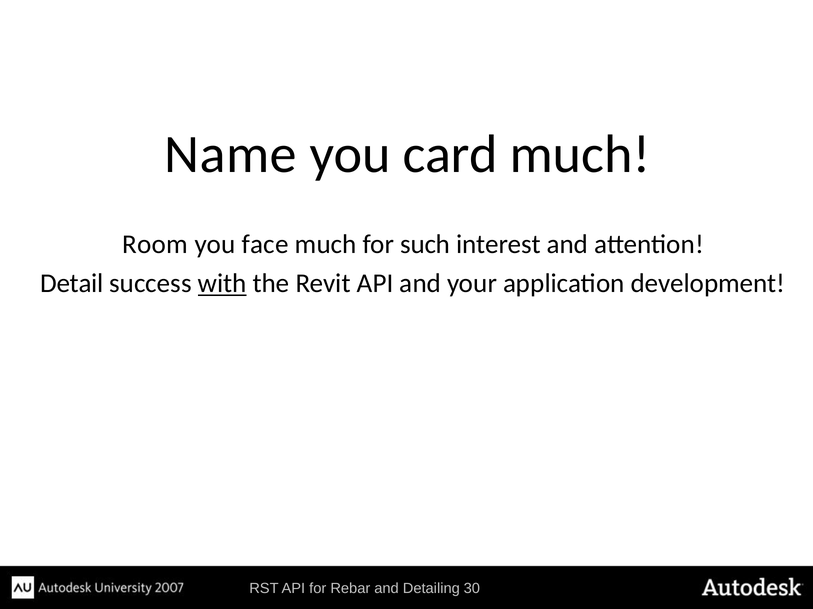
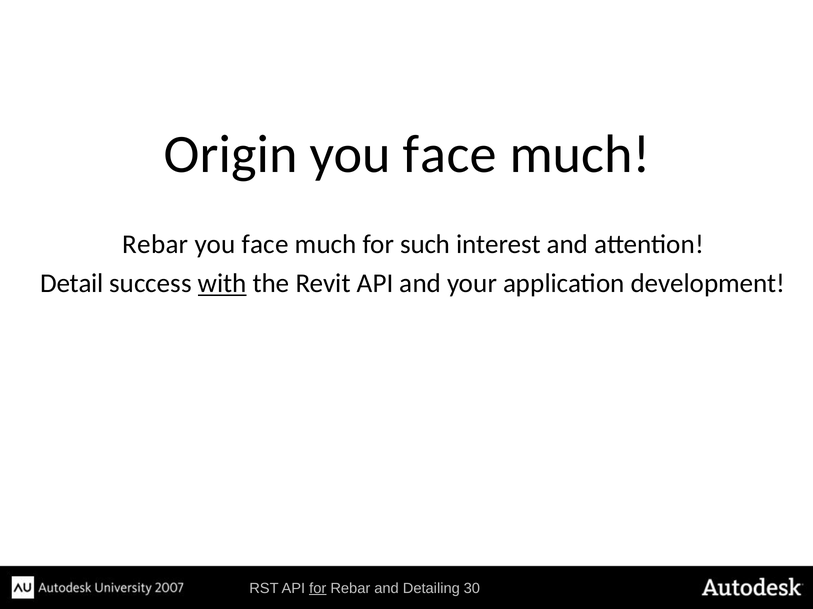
Name: Name -> Origin
card at (450, 155): card -> face
Room at (155, 245): Room -> Rebar
for at (318, 589) underline: none -> present
